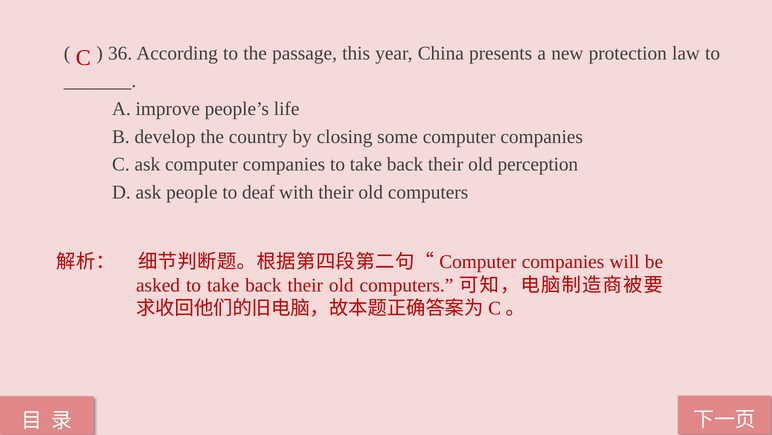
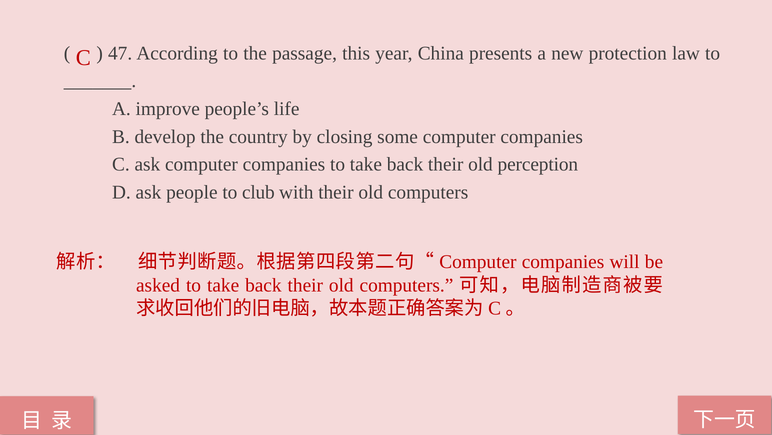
36: 36 -> 47
deaf: deaf -> club
